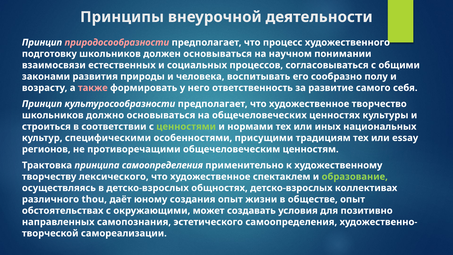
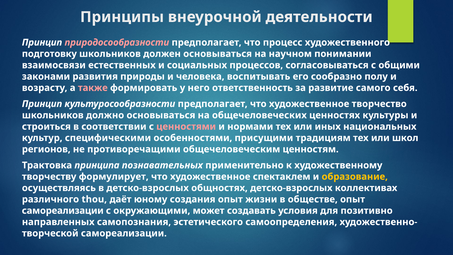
ценностями colour: light green -> pink
essay: essay -> школ
принципа самоопределения: самоопределения -> познавательных
лексического: лексического -> формулирует
образование colour: light green -> yellow
обстоятельствах at (63, 210): обстоятельствах -> самореализации
